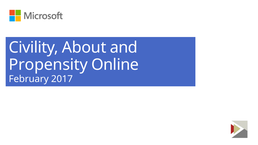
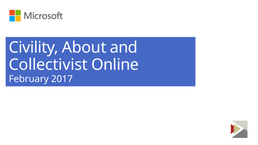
Propensity: Propensity -> Collectivist
